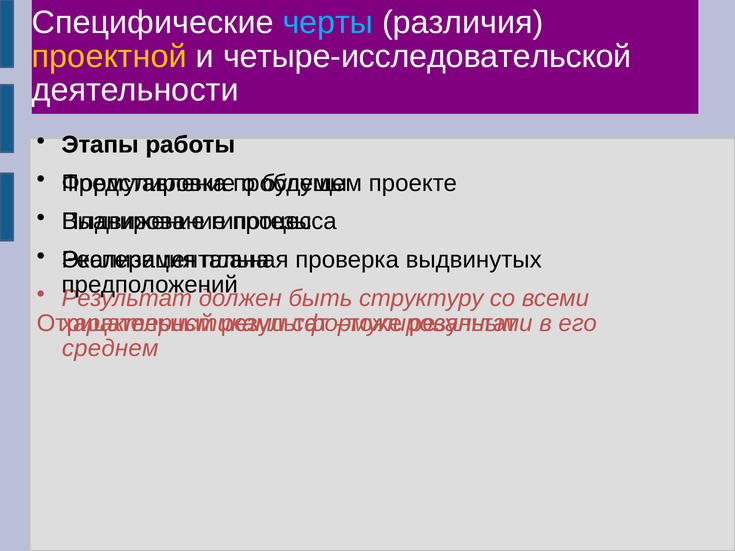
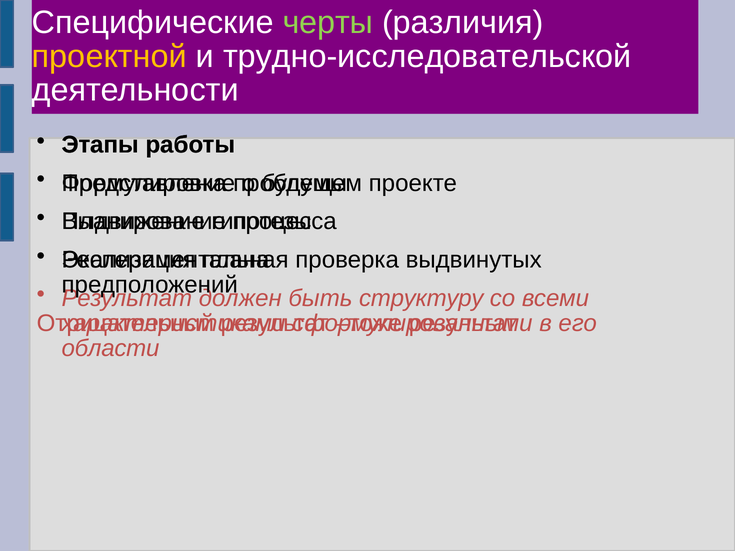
черты colour: light blue -> light green
четыре-исследовательской: четыре-исследовательской -> трудно-исследовательской
среднем: среднем -> области
